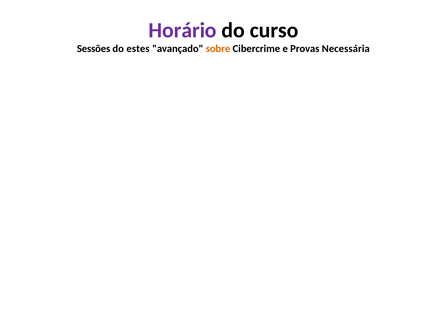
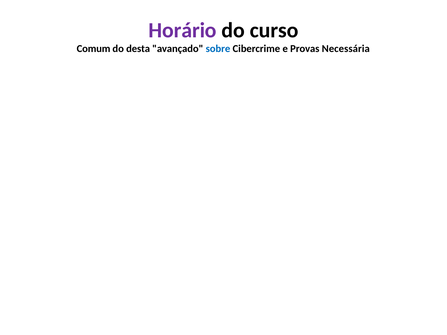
Sessões: Sessões -> Comum
estes: estes -> desta
sobre colour: orange -> blue
